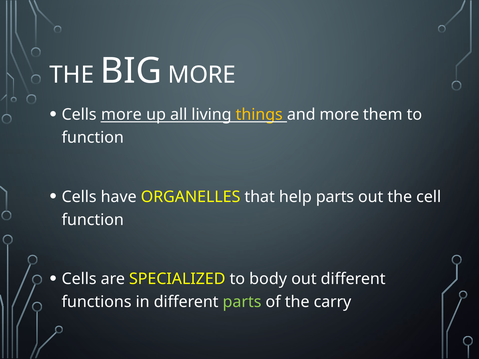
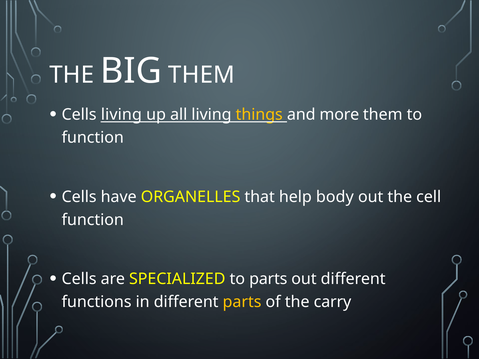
BIG MORE: MORE -> THEM
Cells more: more -> living
help parts: parts -> body
to body: body -> parts
parts at (242, 302) colour: light green -> yellow
